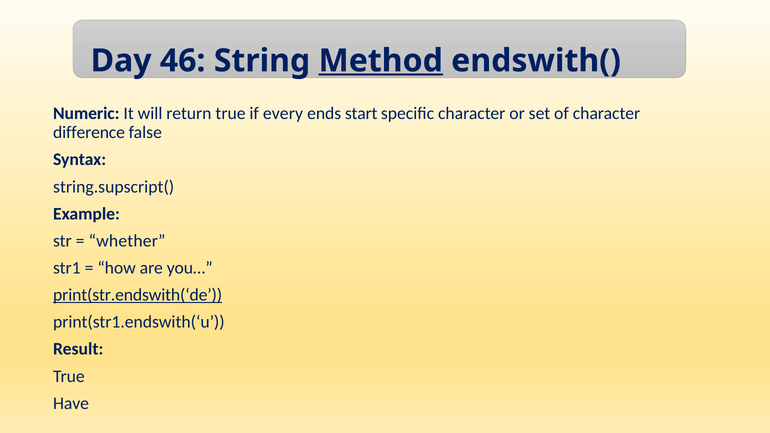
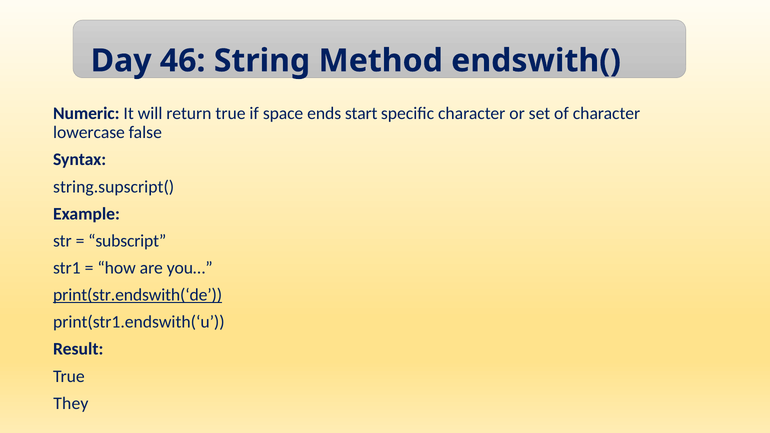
Method underline: present -> none
every: every -> space
difference: difference -> lowercase
whether: whether -> subscript
Have: Have -> They
